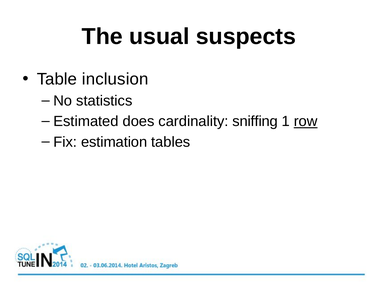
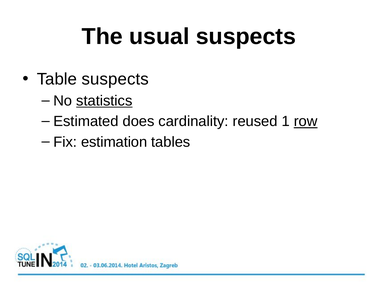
Table inclusion: inclusion -> suspects
statistics underline: none -> present
sniffing: sniffing -> reused
